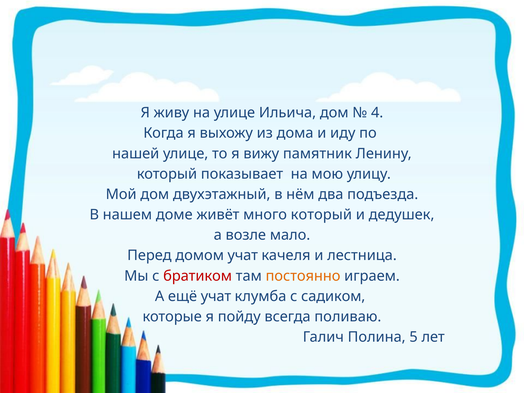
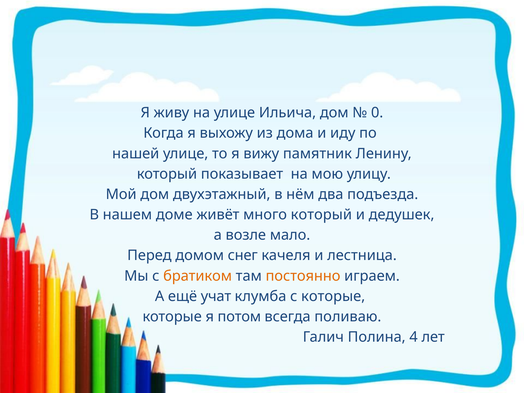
4: 4 -> 0
домом учат: учат -> снег
братиком colour: red -> orange
с садиком: садиком -> которые
пойду: пойду -> потом
5: 5 -> 4
